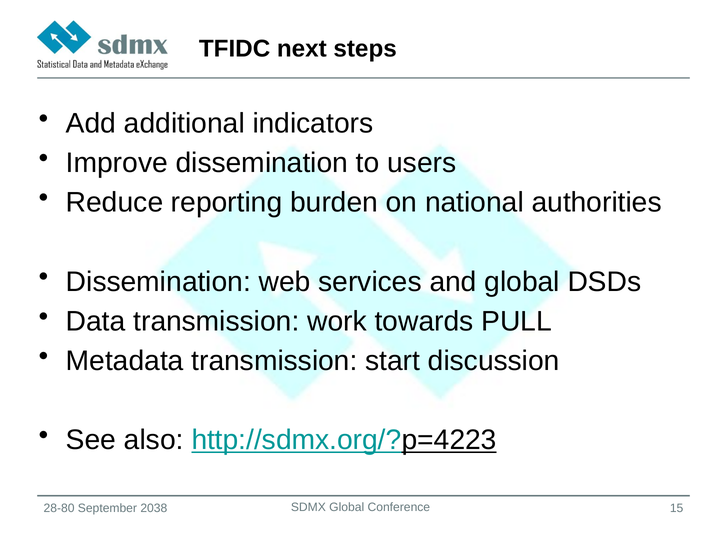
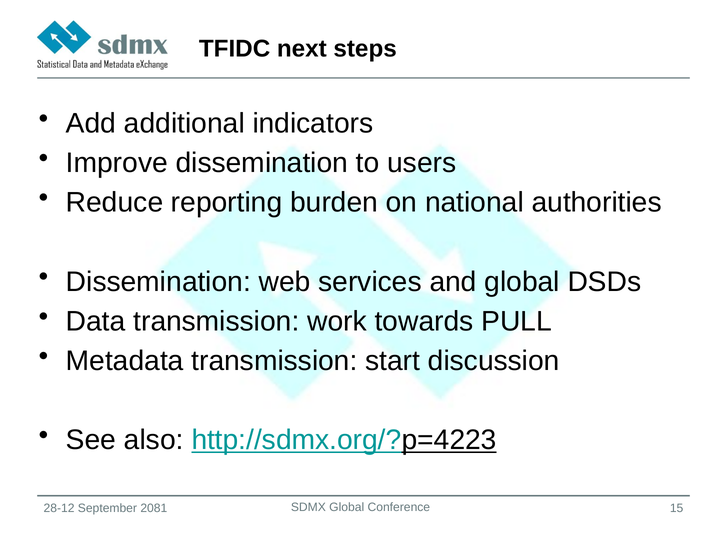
28-80: 28-80 -> 28-12
2038: 2038 -> 2081
